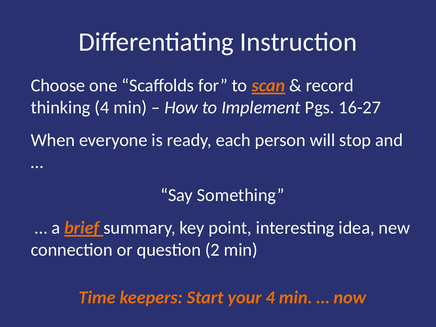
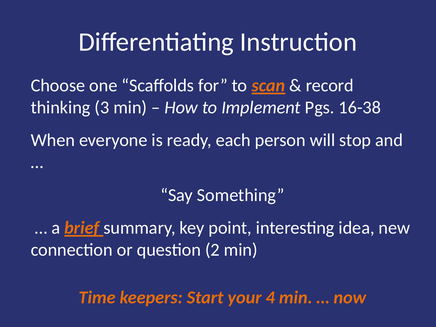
thinking 4: 4 -> 3
16-27: 16-27 -> 16-38
